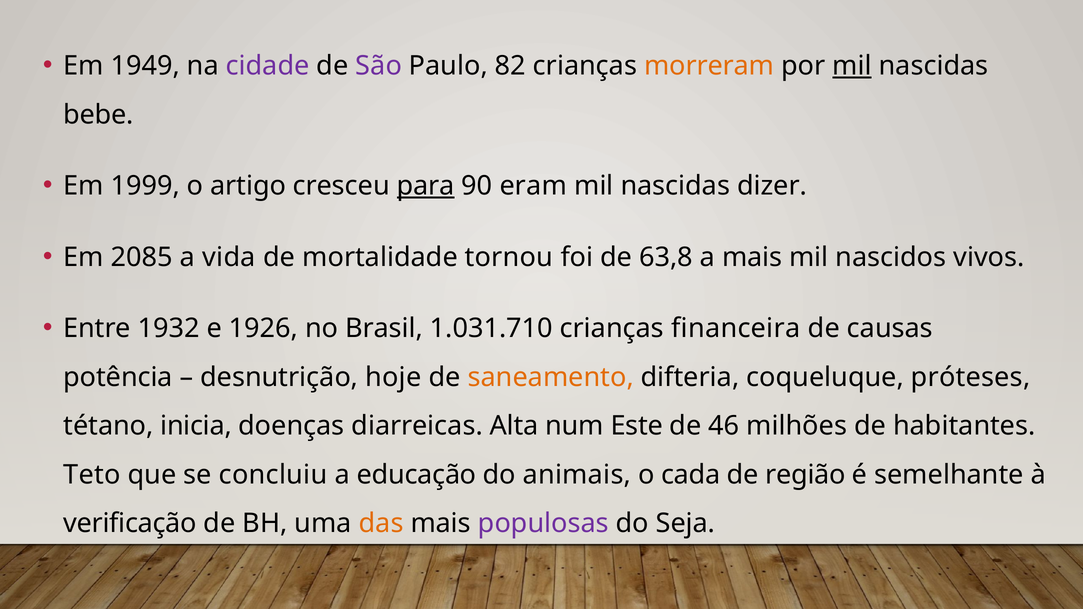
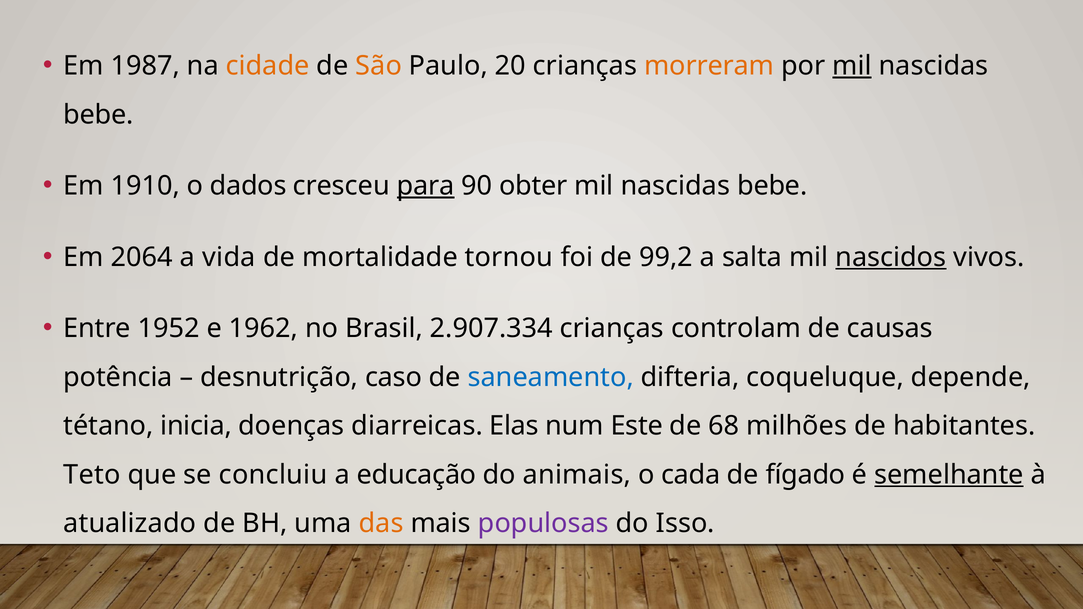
1949: 1949 -> 1987
cidade colour: purple -> orange
São colour: purple -> orange
82: 82 -> 20
1999: 1999 -> 1910
artigo: artigo -> dados
eram: eram -> obter
dizer at (772, 186): dizer -> bebe
2085: 2085 -> 2064
63,8: 63,8 -> 99,2
a mais: mais -> salta
nascidos underline: none -> present
1932: 1932 -> 1952
1926: 1926 -> 1962
1.031.710: 1.031.710 -> 2.907.334
financeira: financeira -> controlam
hoje: hoje -> caso
saneamento colour: orange -> blue
próteses: próteses -> depende
Alta: Alta -> Elas
46: 46 -> 68
região: região -> fígado
semelhante underline: none -> present
verificação: verificação -> atualizado
Seja: Seja -> Isso
